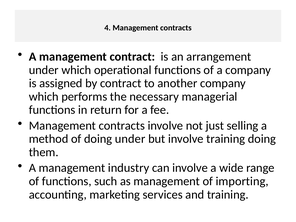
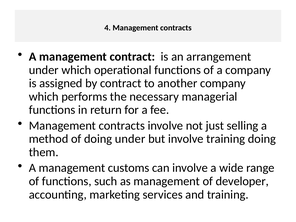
industry: industry -> customs
importing: importing -> developer
